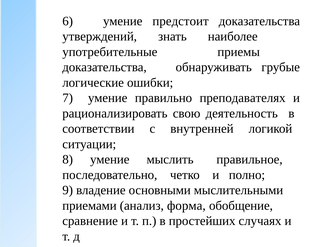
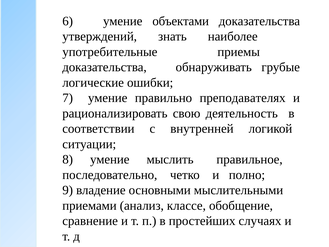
предстоит: предстоит -> объектами
форма: форма -> классе
